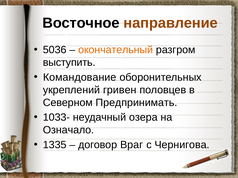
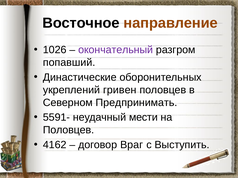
5036: 5036 -> 1026
окончательный colour: orange -> purple
выступить: выступить -> попавший
Командование: Командование -> Династические
1033-: 1033- -> 5591-
озера: озера -> мести
Означало at (69, 130): Означало -> Половцев
1335: 1335 -> 4162
Чернигова: Чернигова -> Выступить
